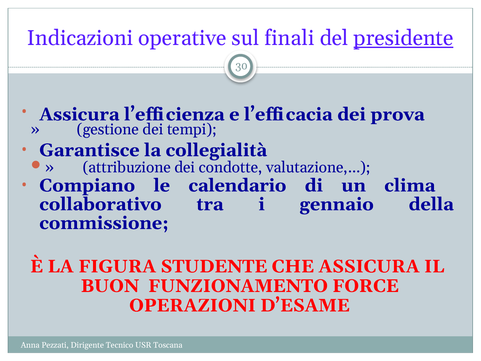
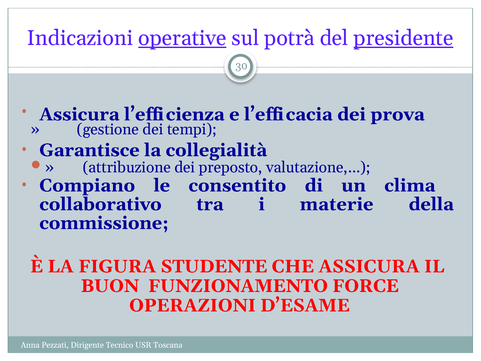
operative underline: none -> present
finali: finali -> potrà
condotte: condotte -> preposto
calendario: calendario -> consentito
gennaio: gennaio -> materie
